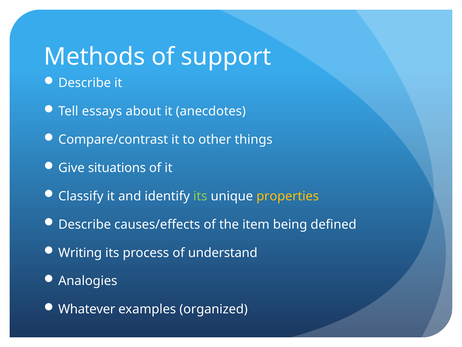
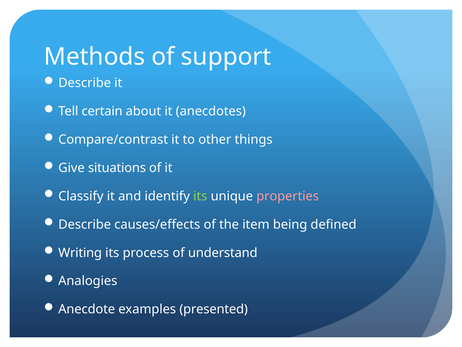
essays: essays -> certain
properties colour: yellow -> pink
Whatever: Whatever -> Anecdote
organized: organized -> presented
